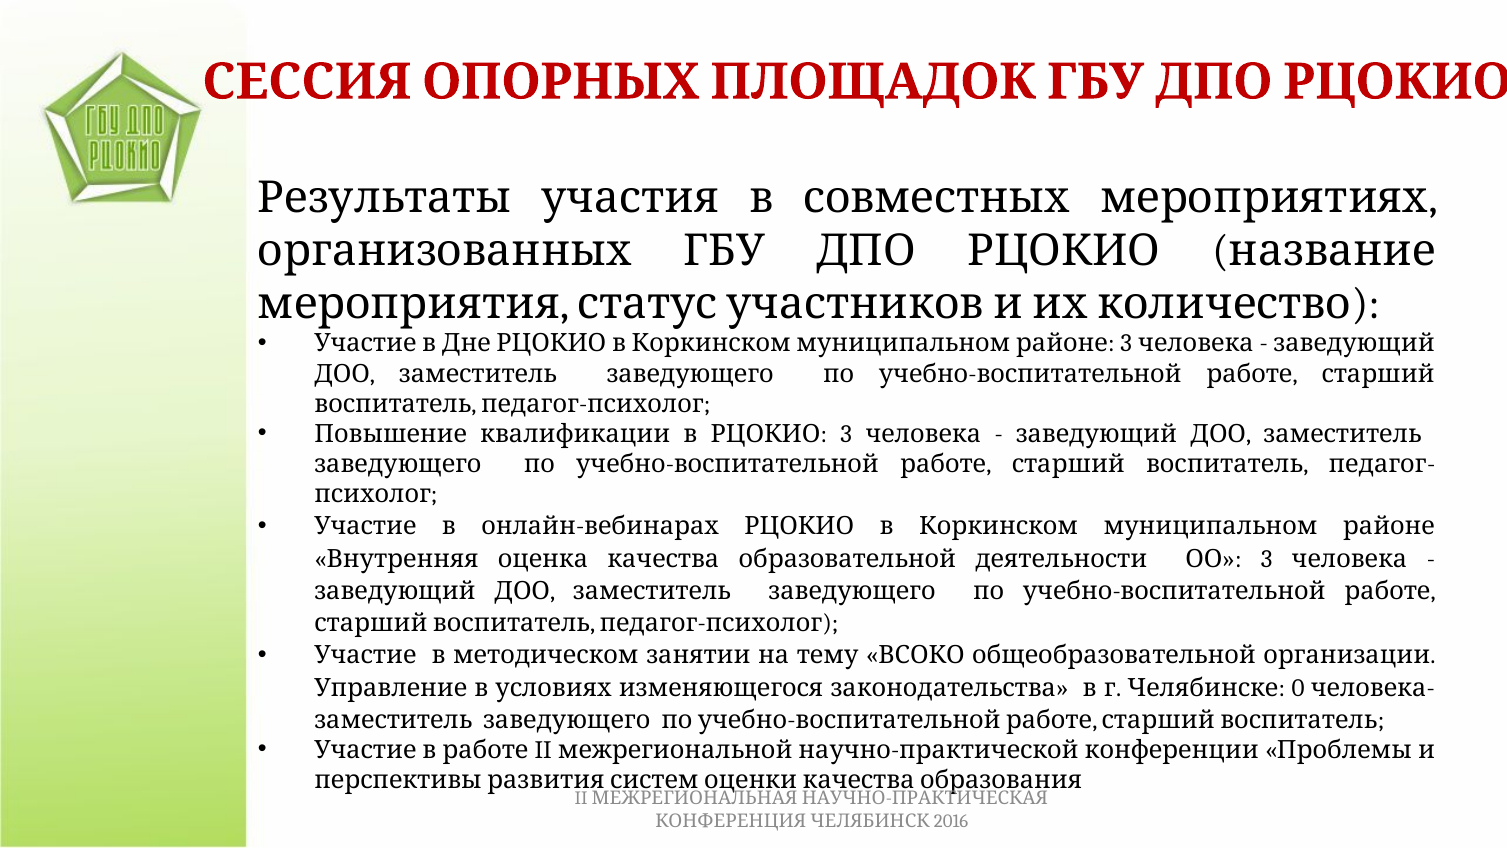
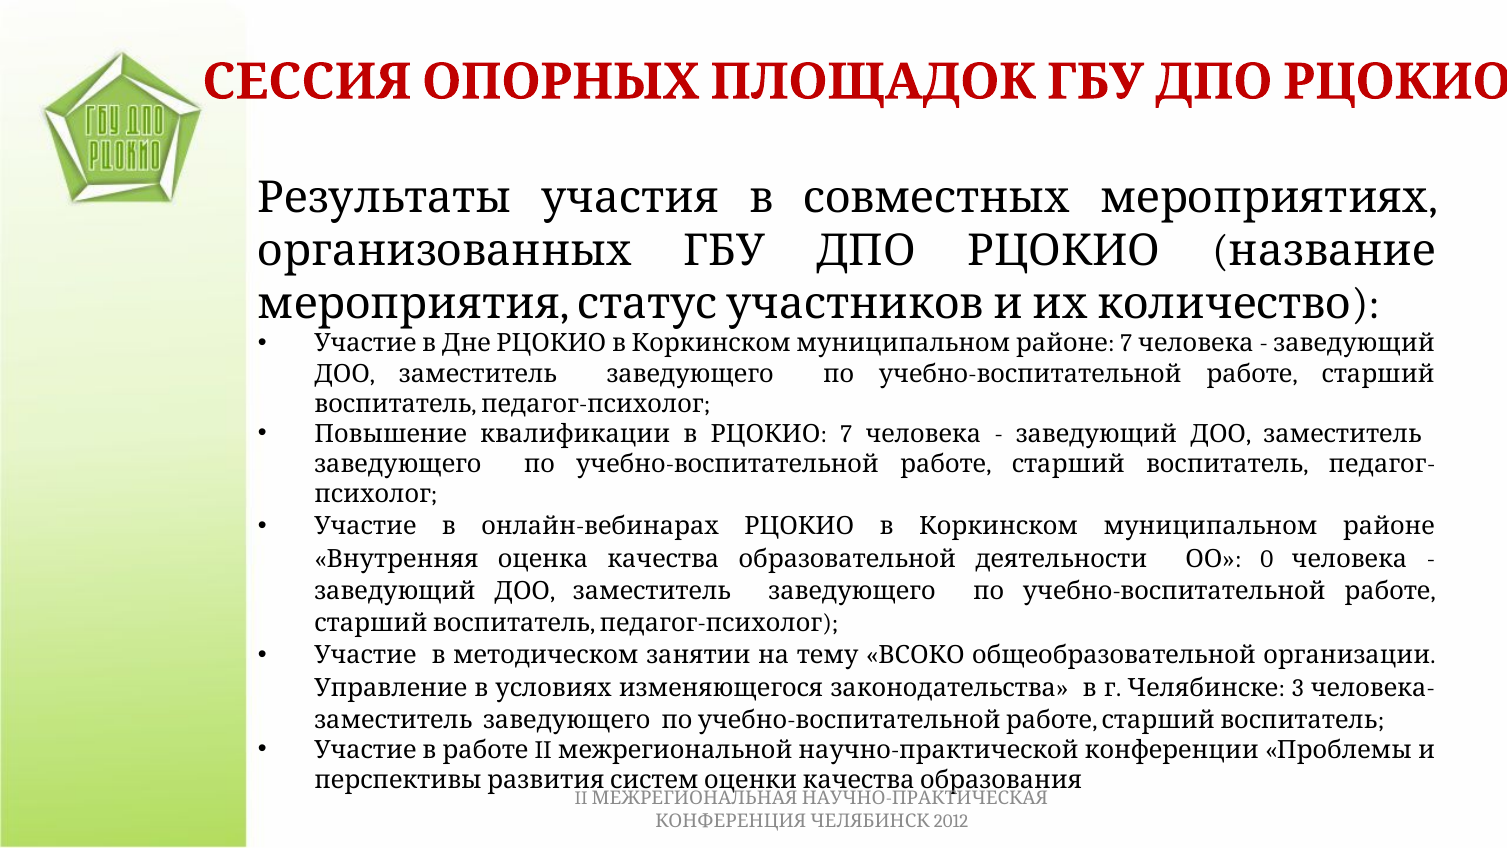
3 at (1126, 344): 3 -> 7
3 at (846, 434): 3 -> 7
3 at (1267, 559): 3 -> 0
0: 0 -> 3
2016: 2016 -> 2012
